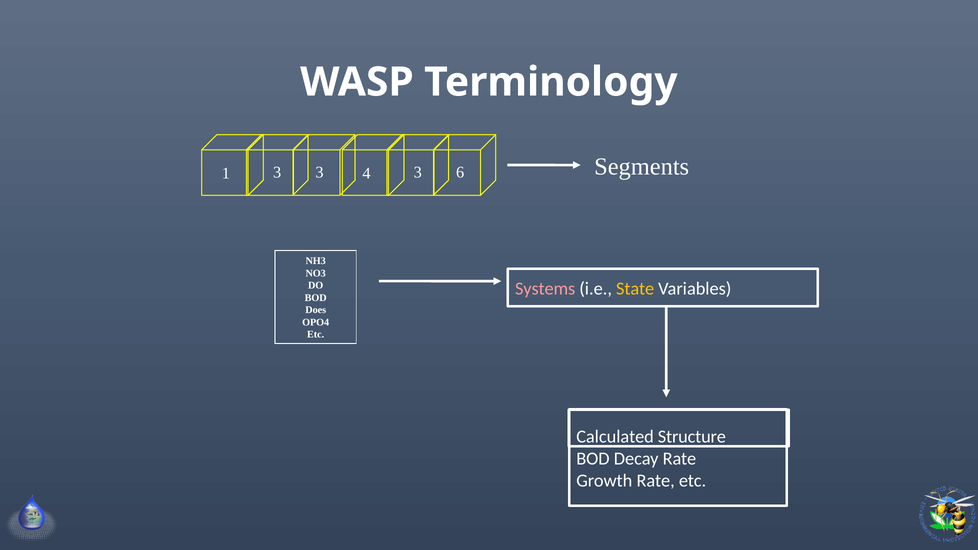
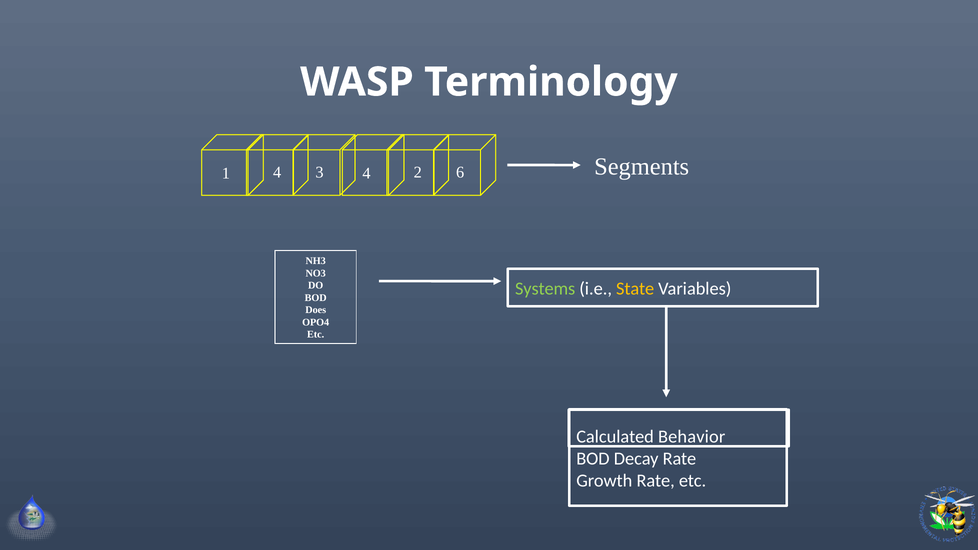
1 3: 3 -> 4
4 3: 3 -> 2
Systems colour: pink -> light green
Structure: Structure -> Behavior
